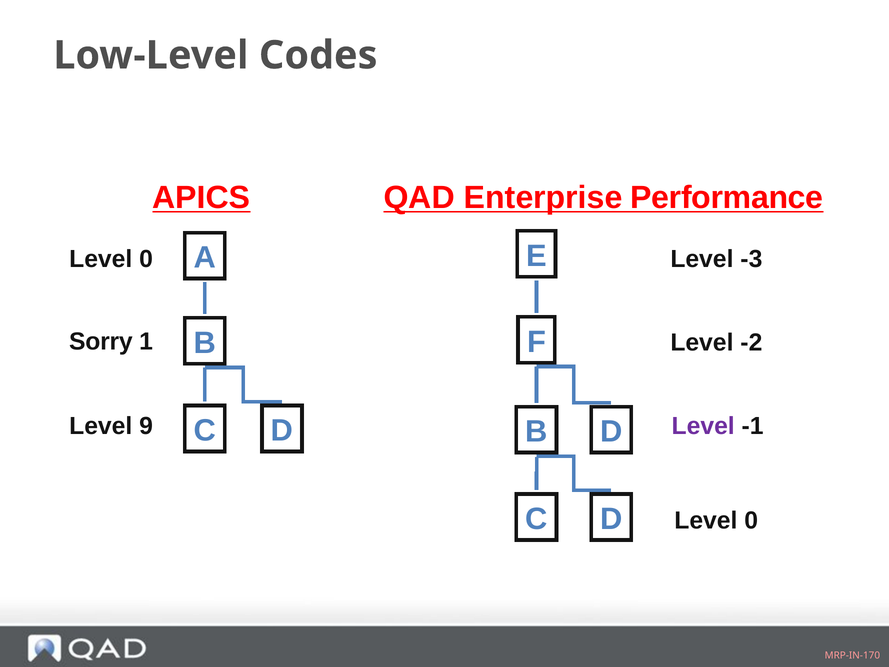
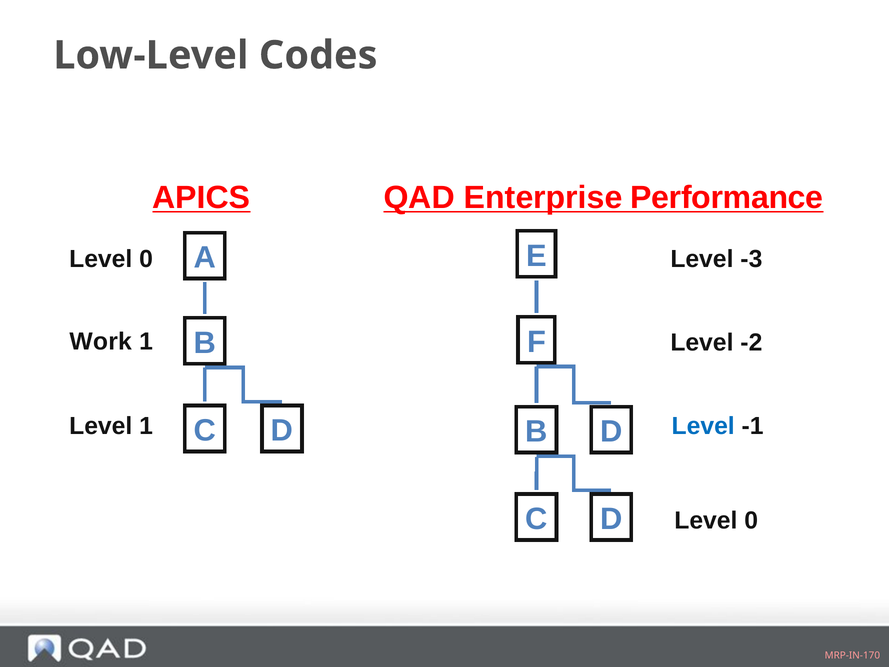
Sorry: Sorry -> Work
Level 9: 9 -> 1
Level at (703, 426) colour: purple -> blue
